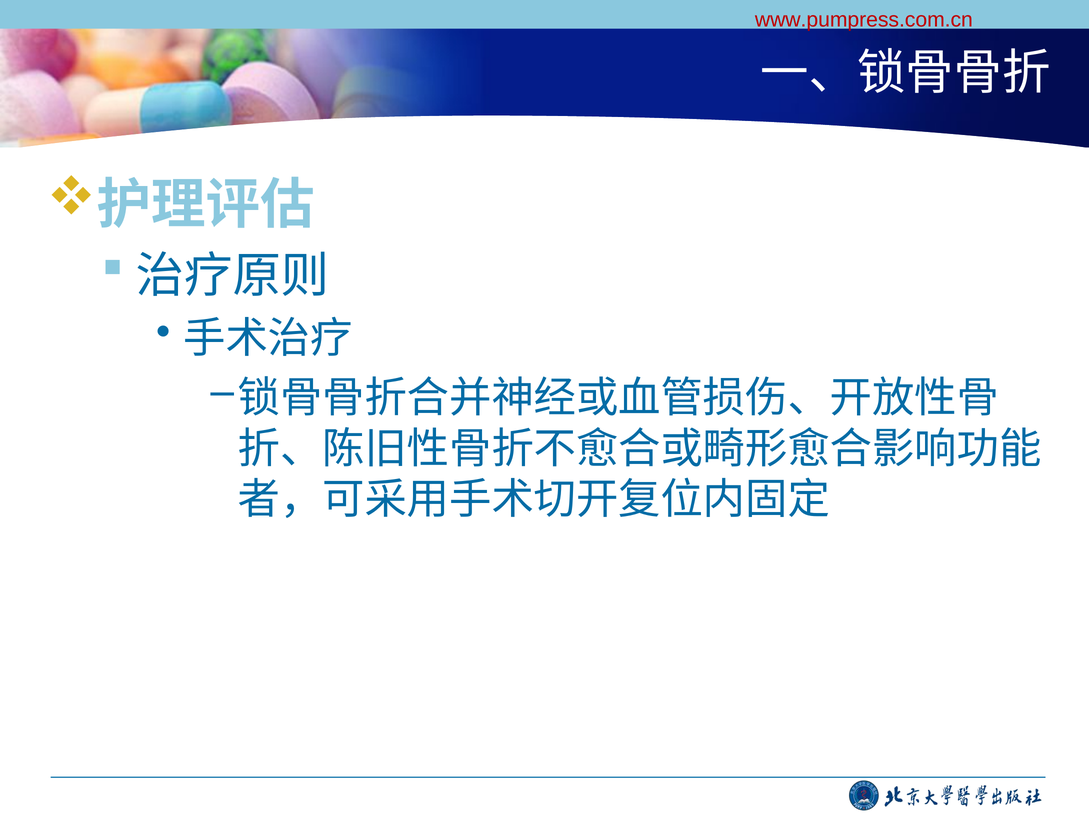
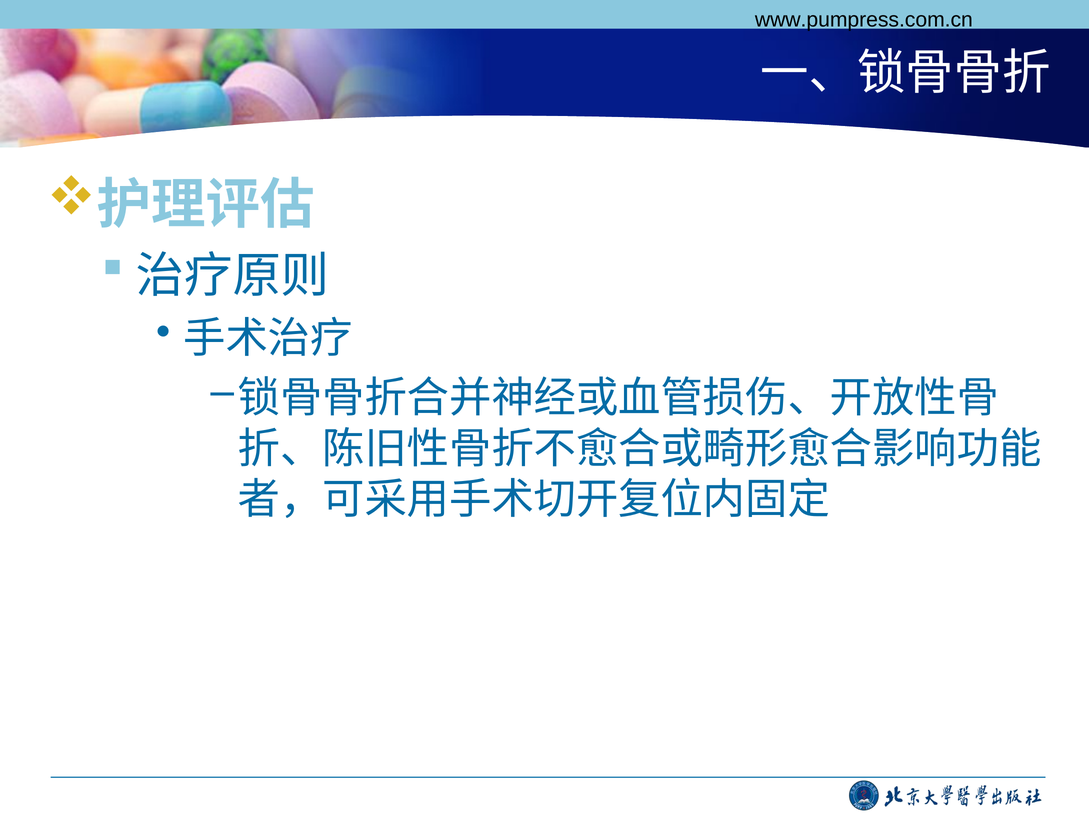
www.pumpress.com.cn colour: red -> black
